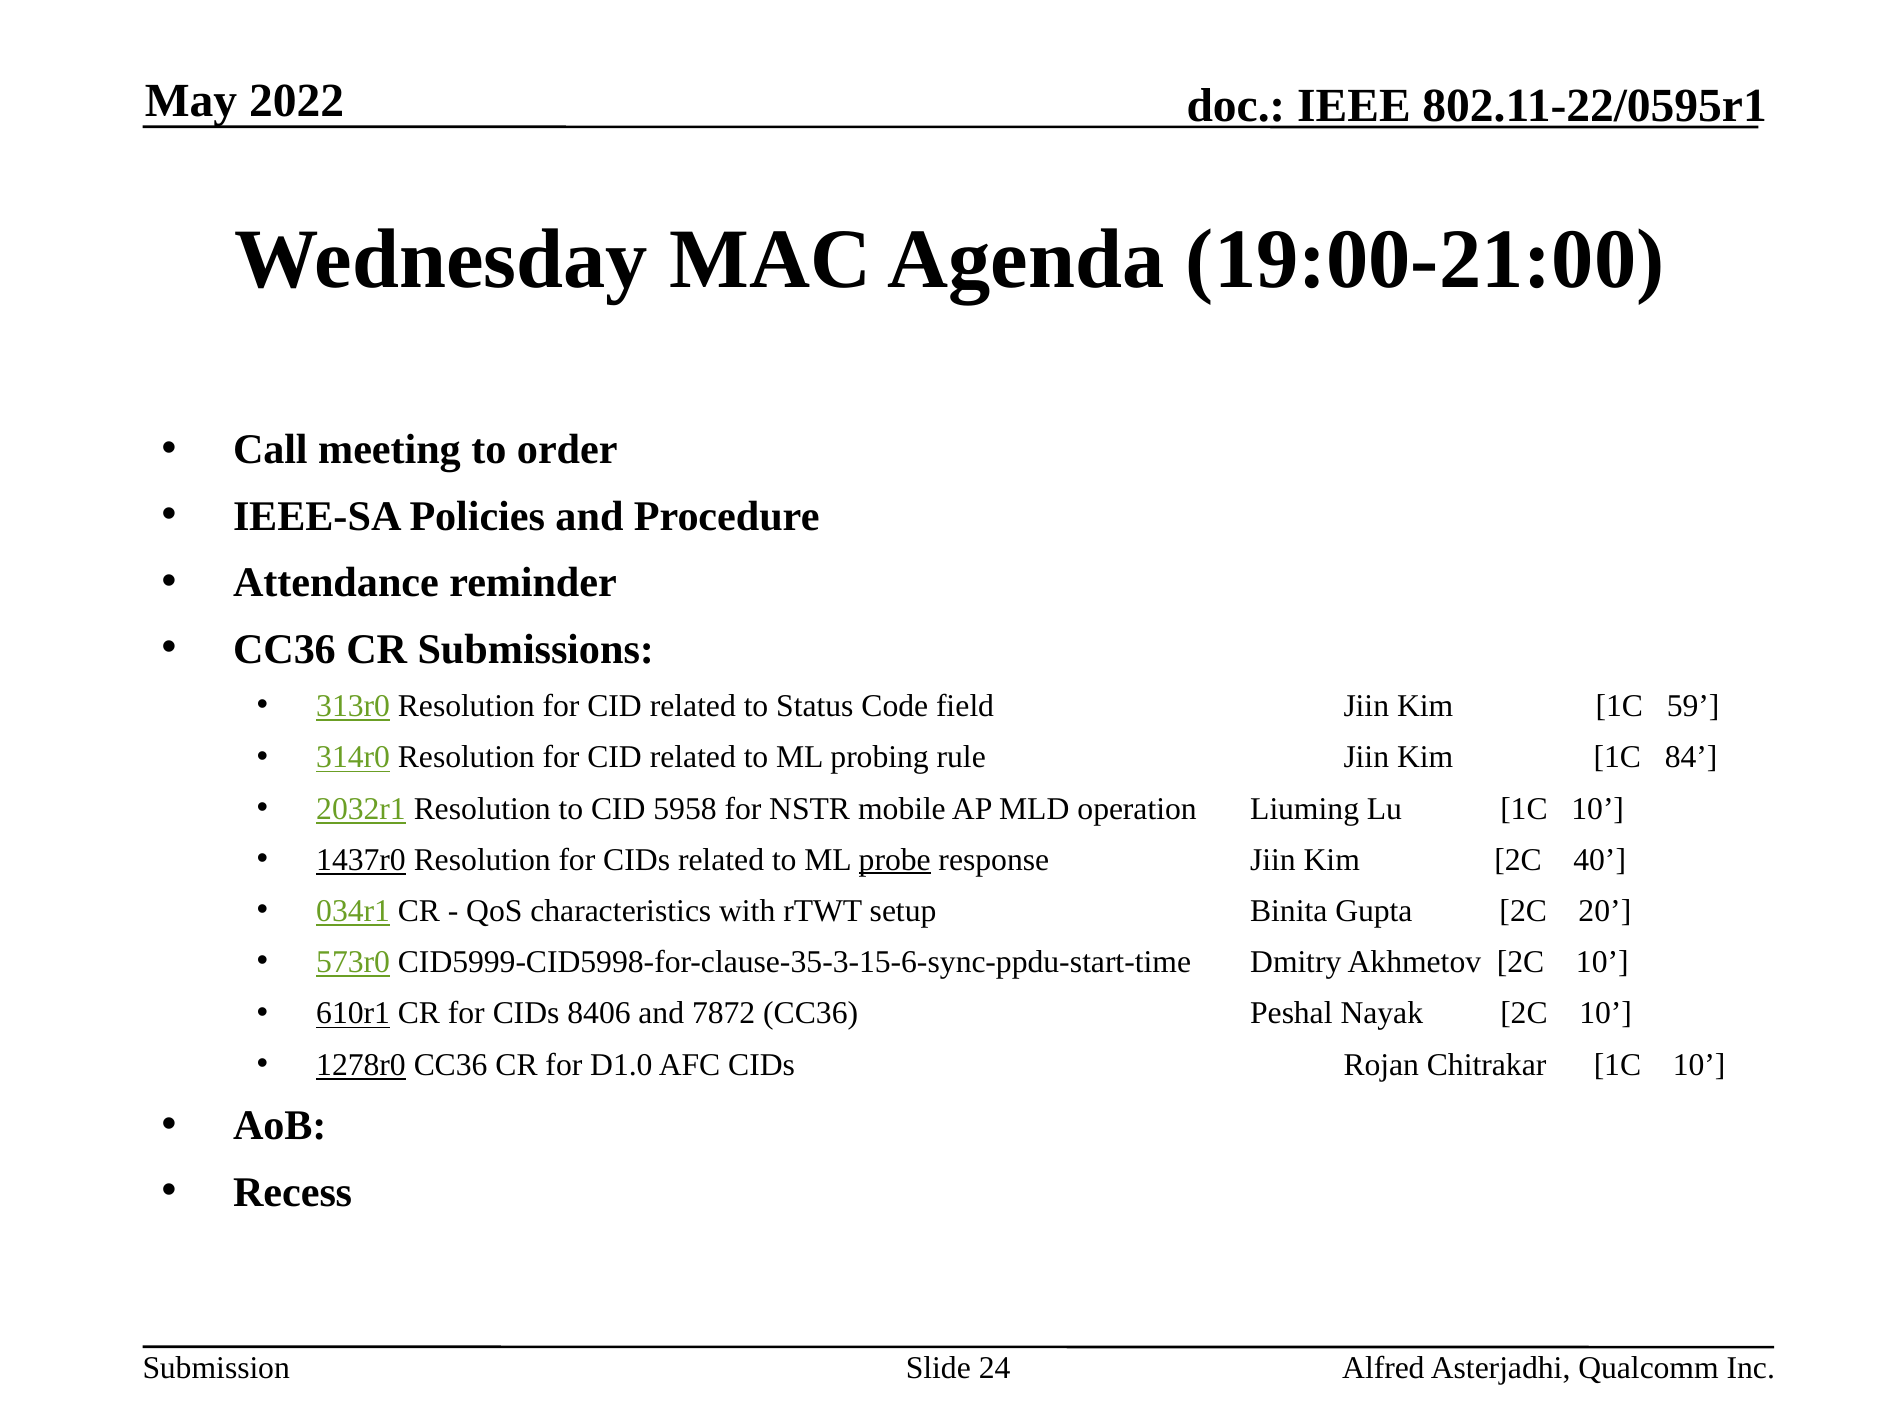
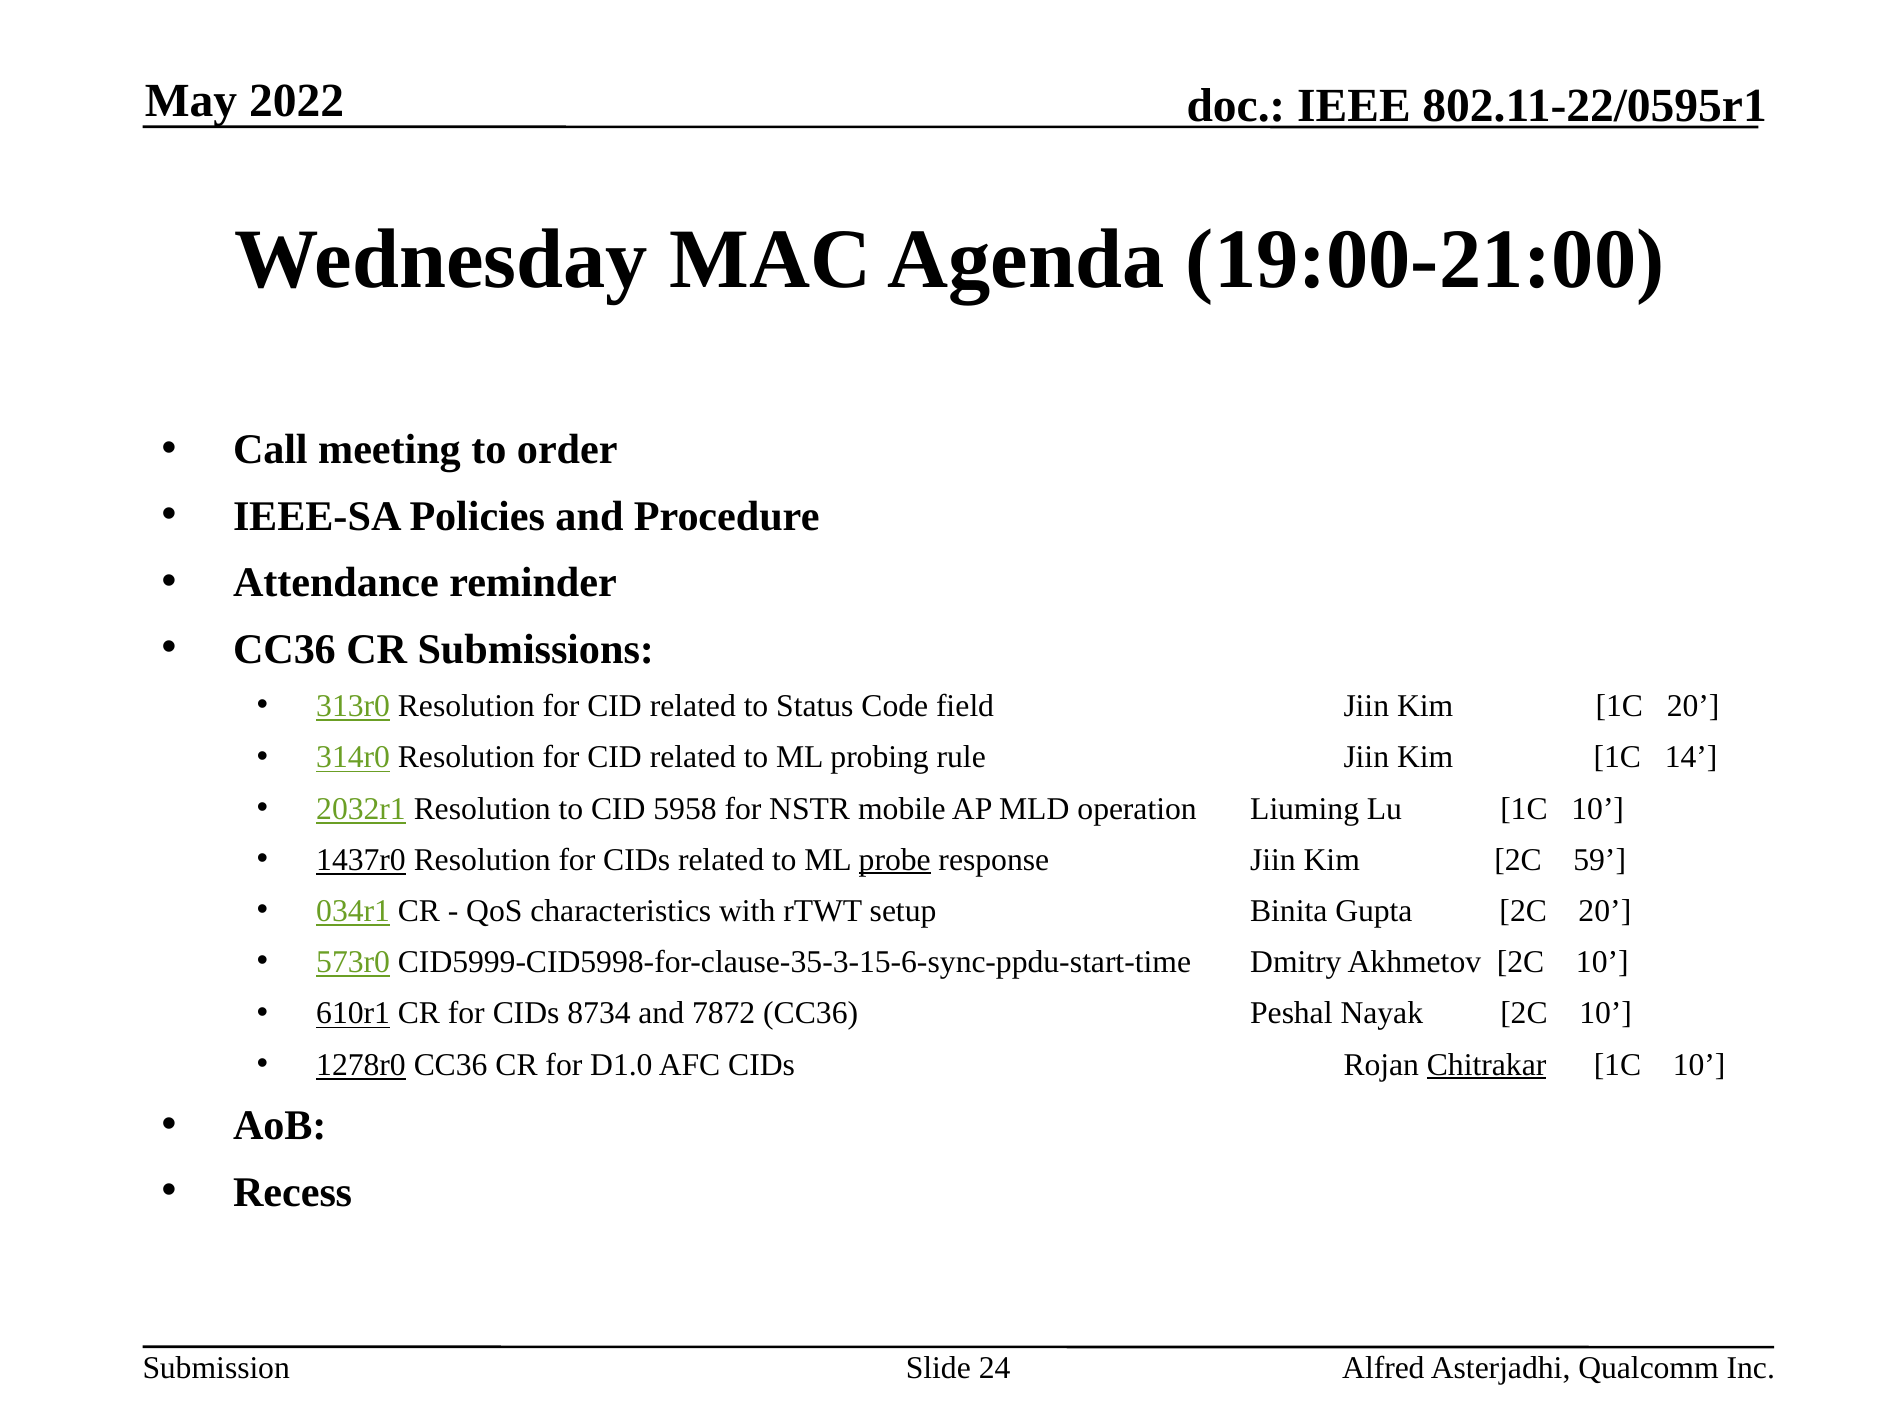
1C 59: 59 -> 20
84: 84 -> 14
40: 40 -> 59
8406: 8406 -> 8734
Chitrakar underline: none -> present
